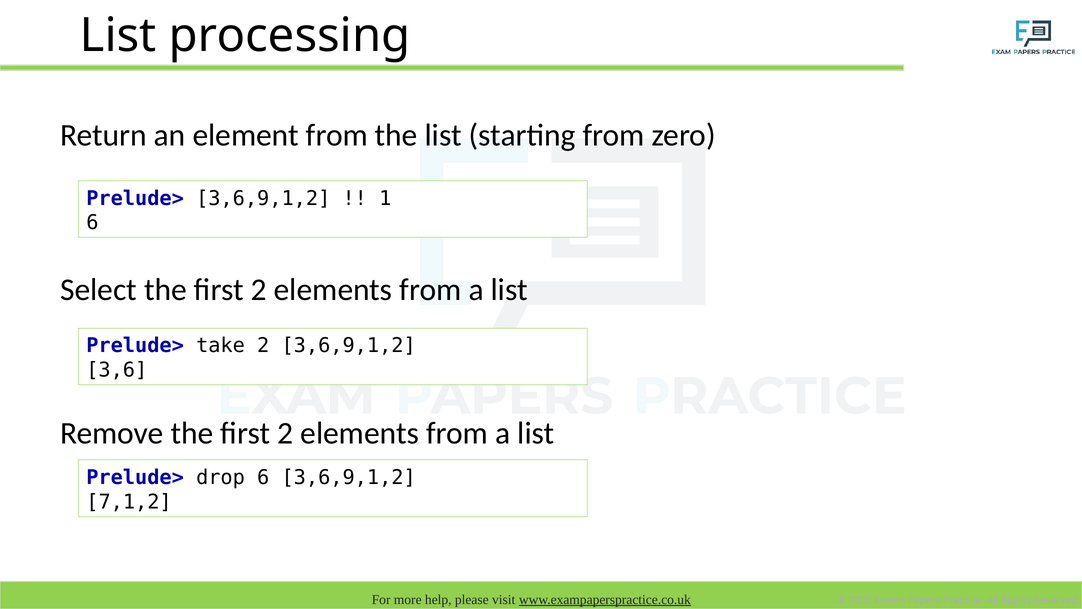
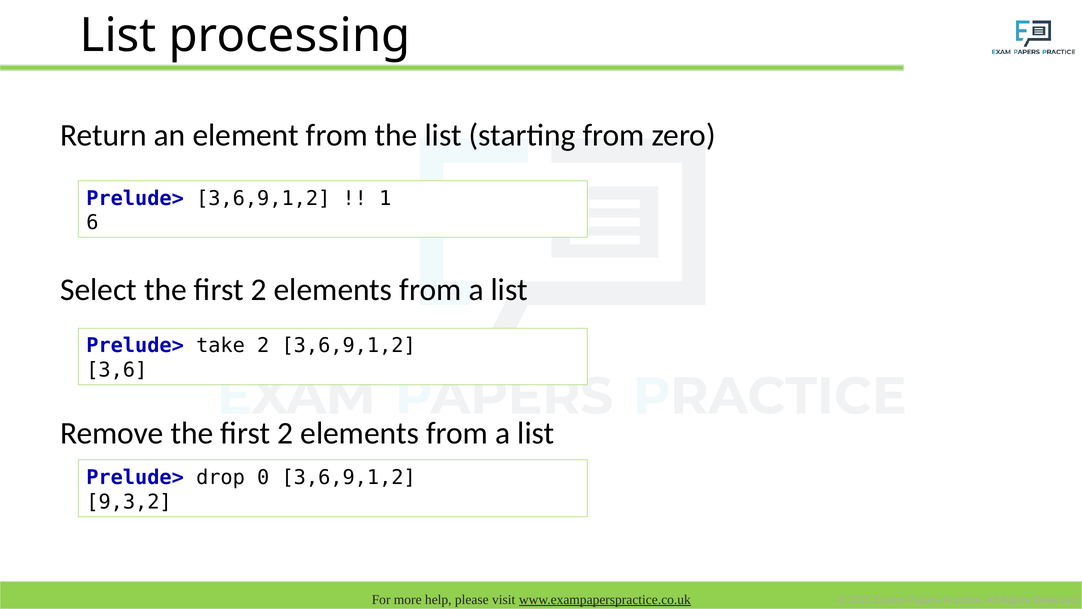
drop 6: 6 -> 0
7,1,2: 7,1,2 -> 9,3,2
